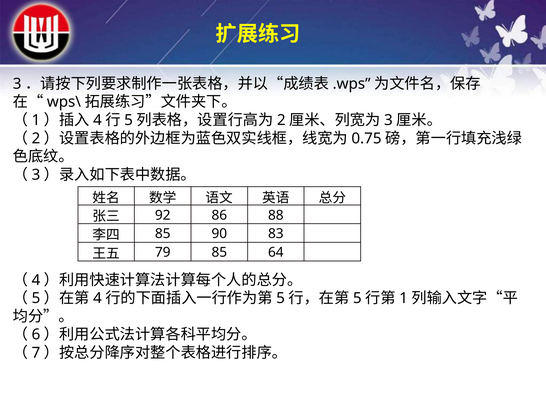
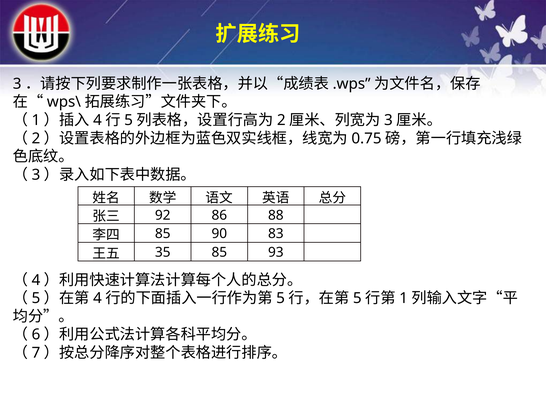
79: 79 -> 35
64: 64 -> 93
